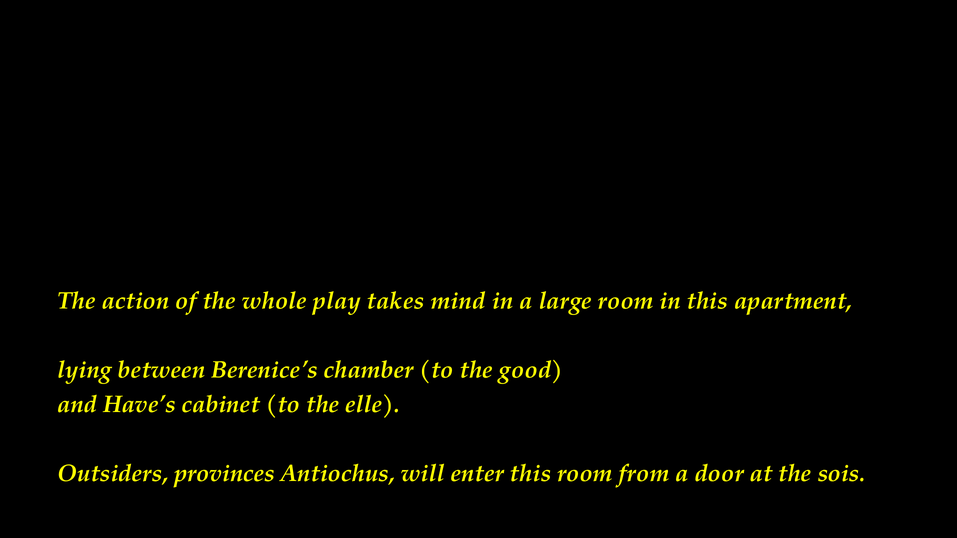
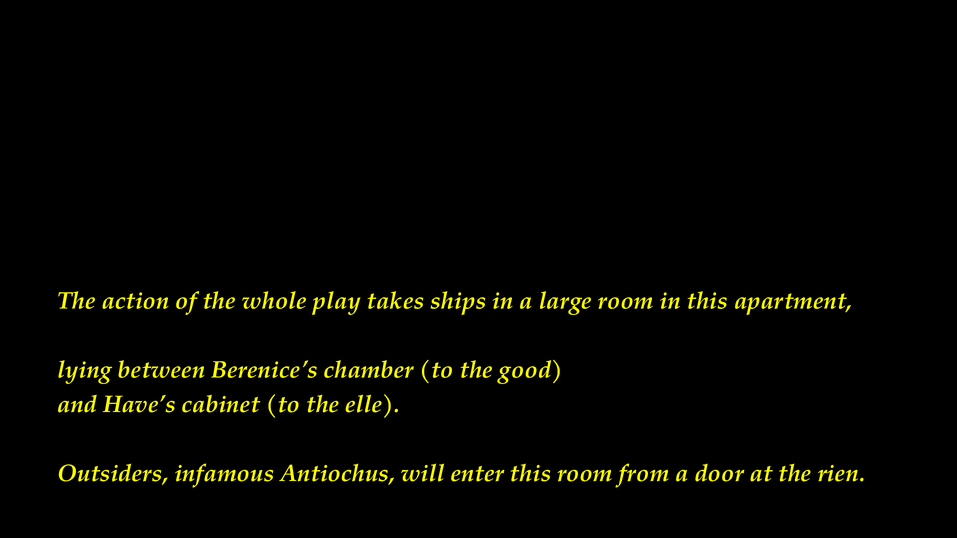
mind: mind -> ships
provinces: provinces -> infamous
sois: sois -> rien
